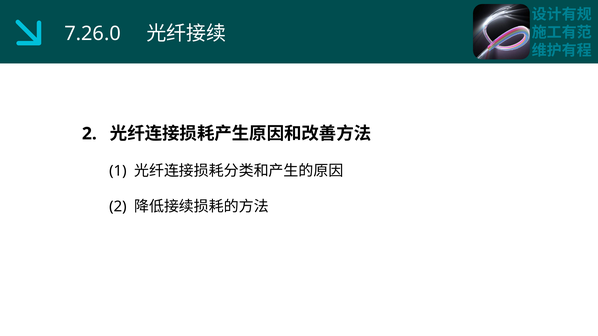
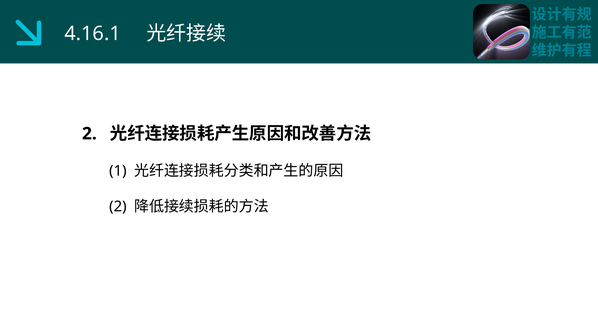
7.26.0: 7.26.0 -> 4.16.1
